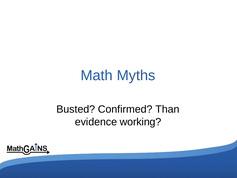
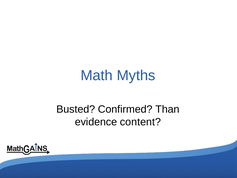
working: working -> content
